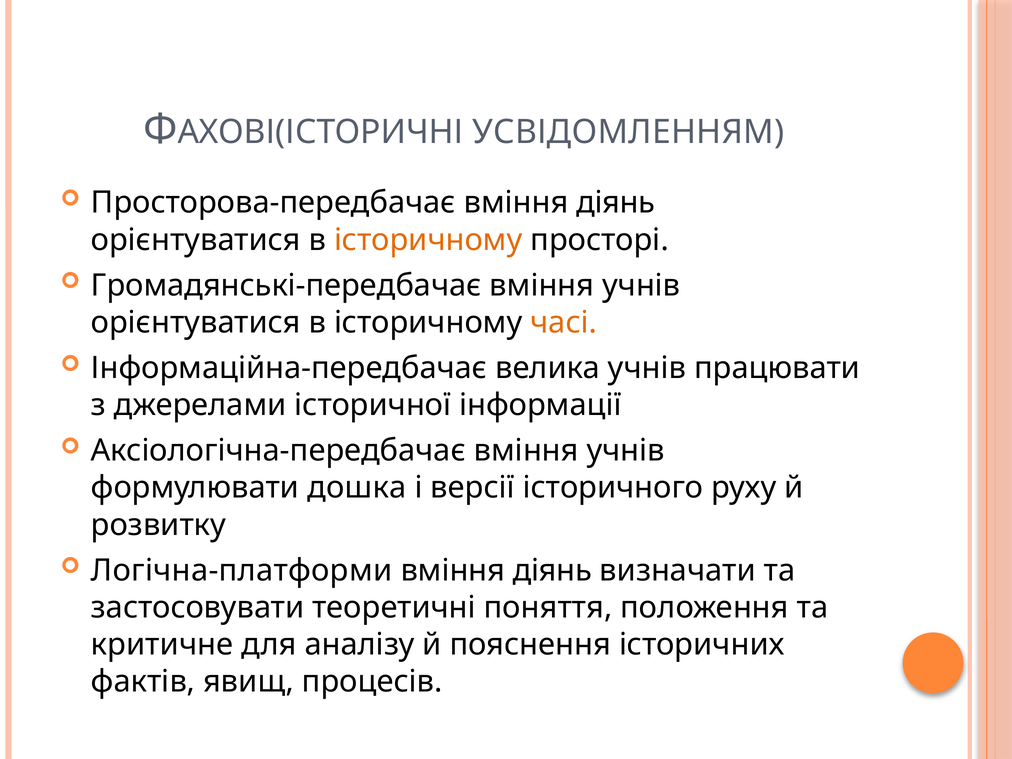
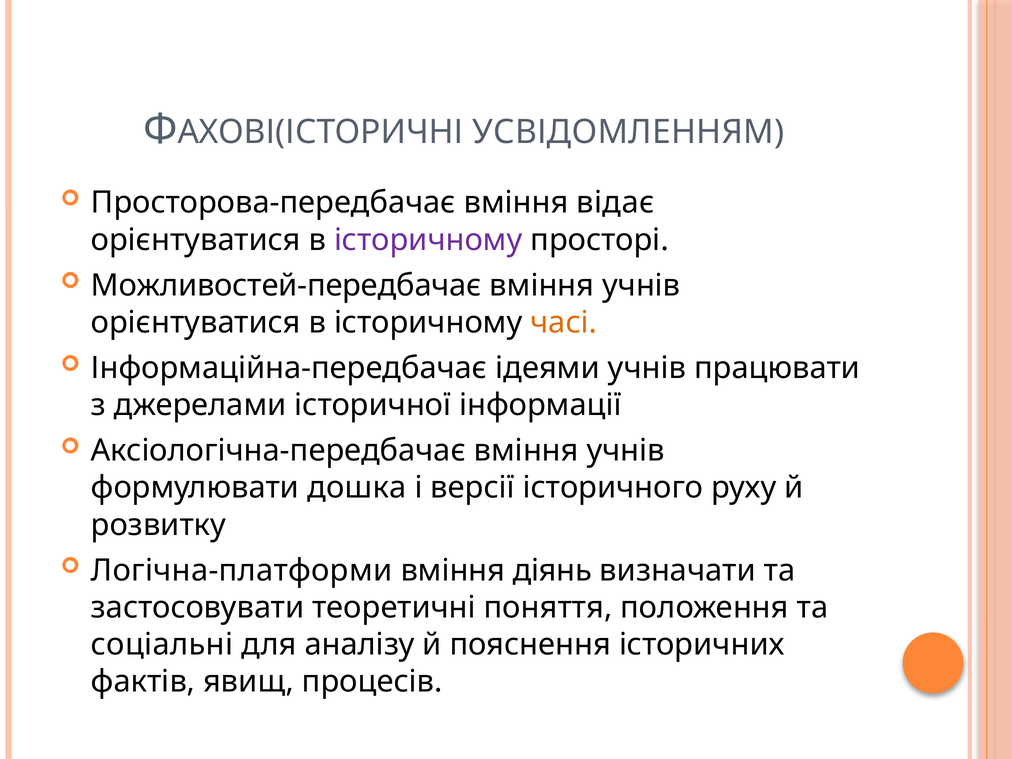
Просторова-передбачає вміння діянь: діянь -> відає
історичному at (428, 240) colour: orange -> purple
Громадянські-передбачає: Громадянські-передбачає -> Можливостей-передбачає
велика: велика -> ідеями
критичне: критичне -> соціальні
